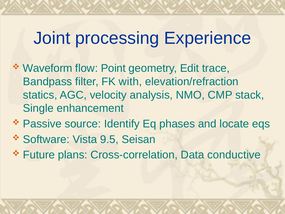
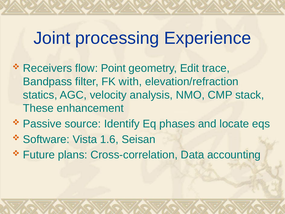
Waveform: Waveform -> Receivers
Single: Single -> These
9.5: 9.5 -> 1.6
conductive: conductive -> accounting
